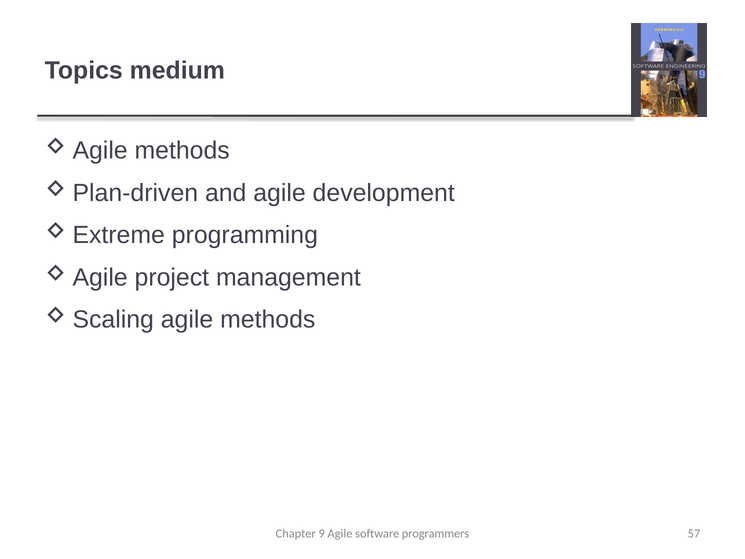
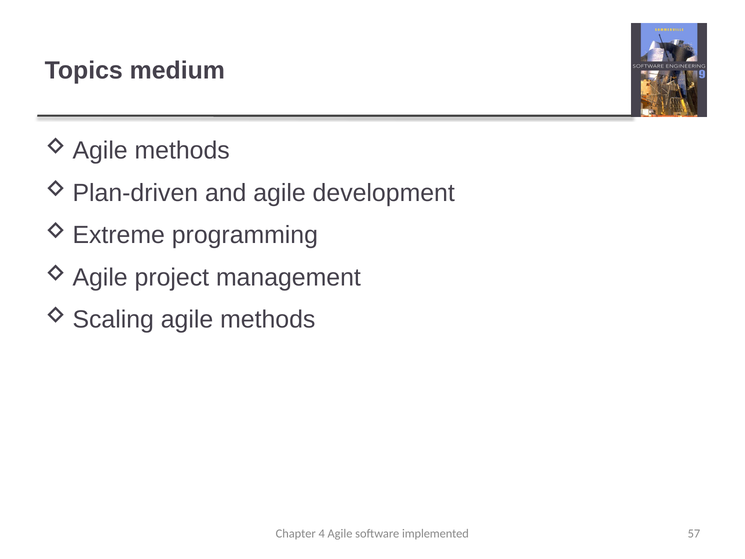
9: 9 -> 4
programmers: programmers -> implemented
